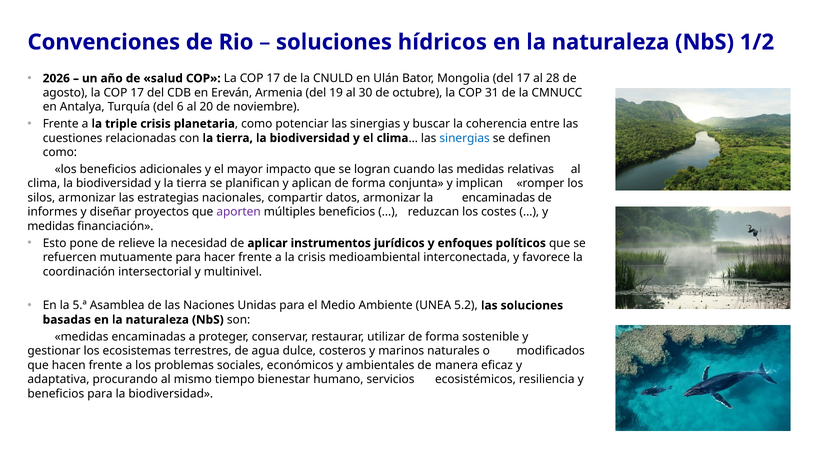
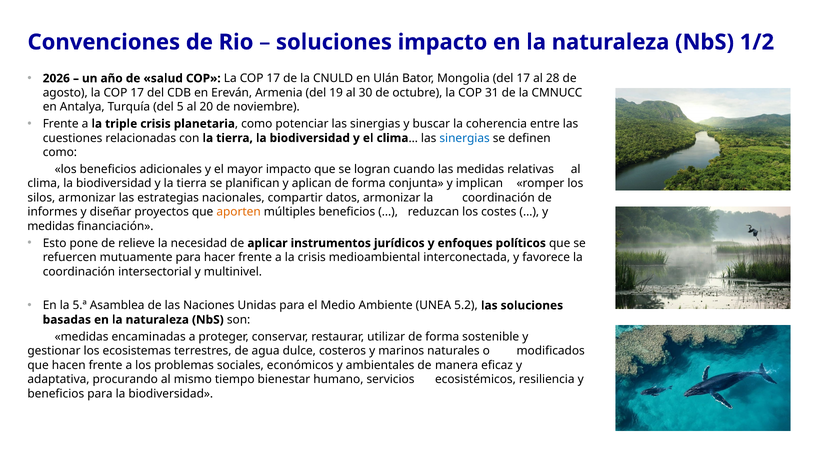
soluciones hídricos: hídricos -> impacto
6: 6 -> 5
armonizar la encaminadas: encaminadas -> coordinación
aporten colour: purple -> orange
